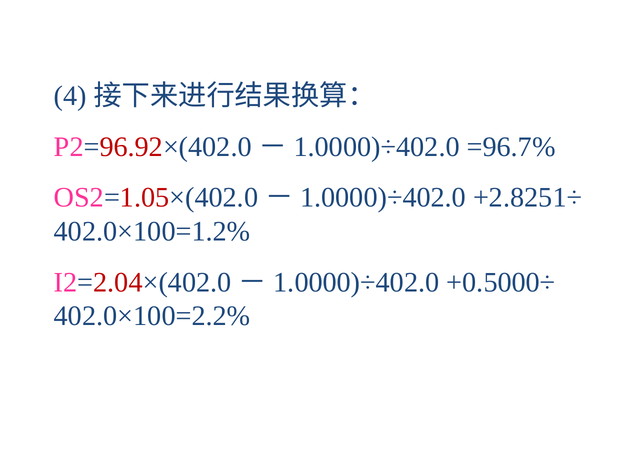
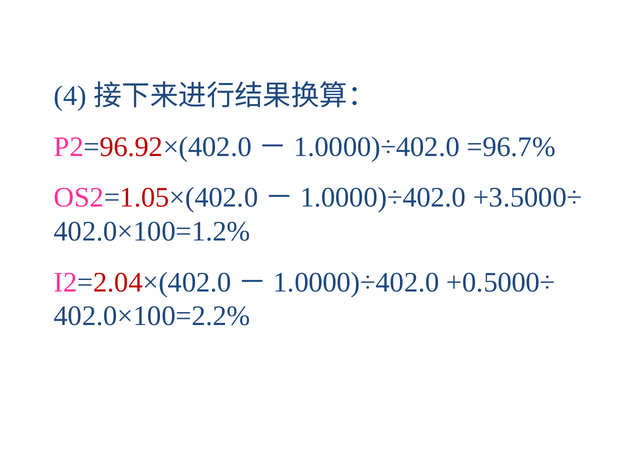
+2.8251÷: +2.8251÷ -> +3.5000÷
